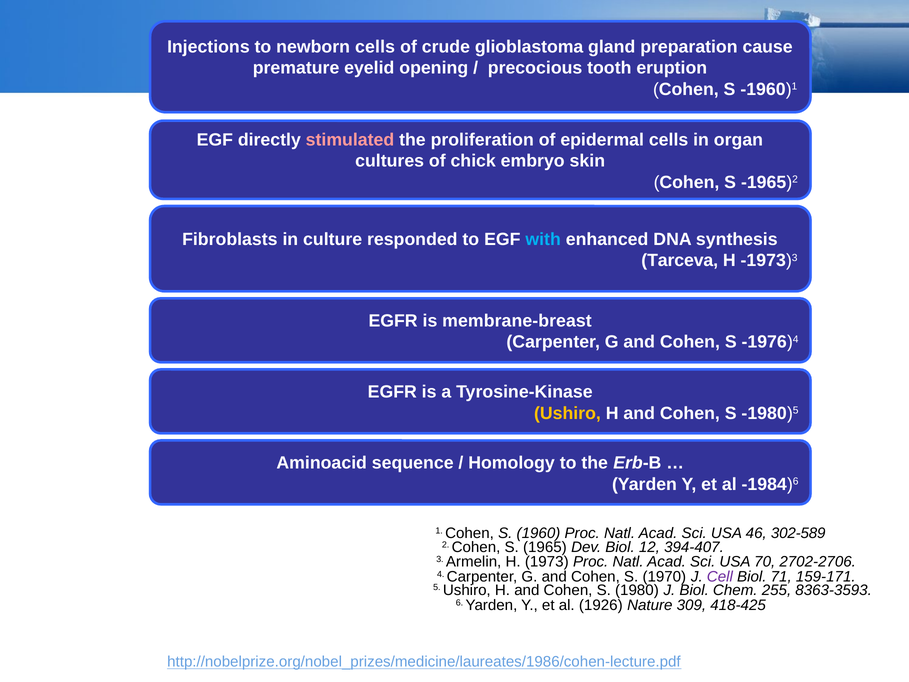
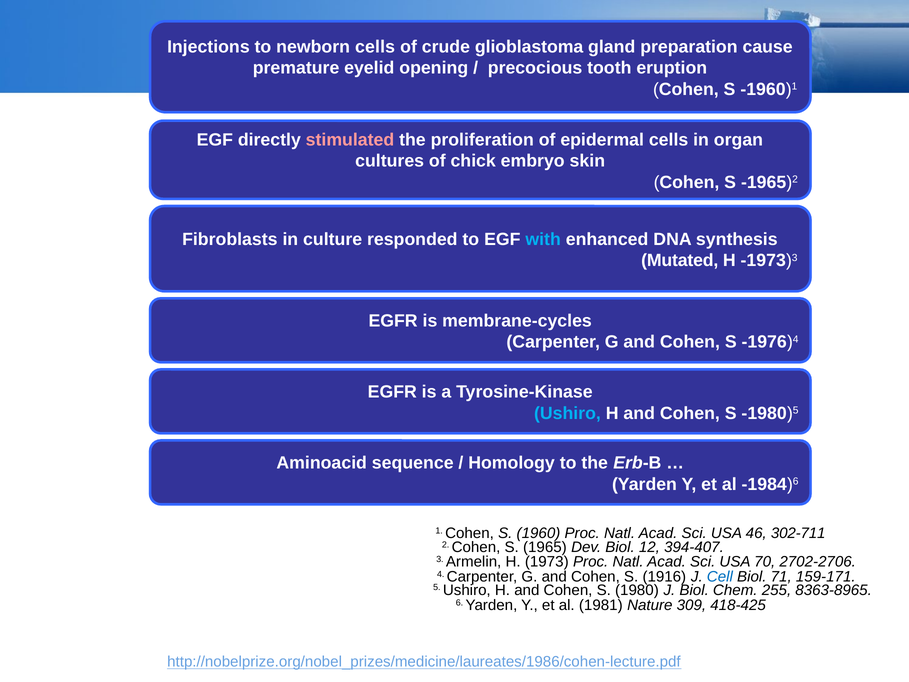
Tarceva: Tarceva -> Mutated
membrane-breast: membrane-breast -> membrane-cycles
Ushiro at (567, 413) colour: yellow -> light blue
302-589: 302-589 -> 302-711
1970: 1970 -> 1916
Cell colour: purple -> blue
8363-3593: 8363-3593 -> 8363-8965
1926: 1926 -> 1981
